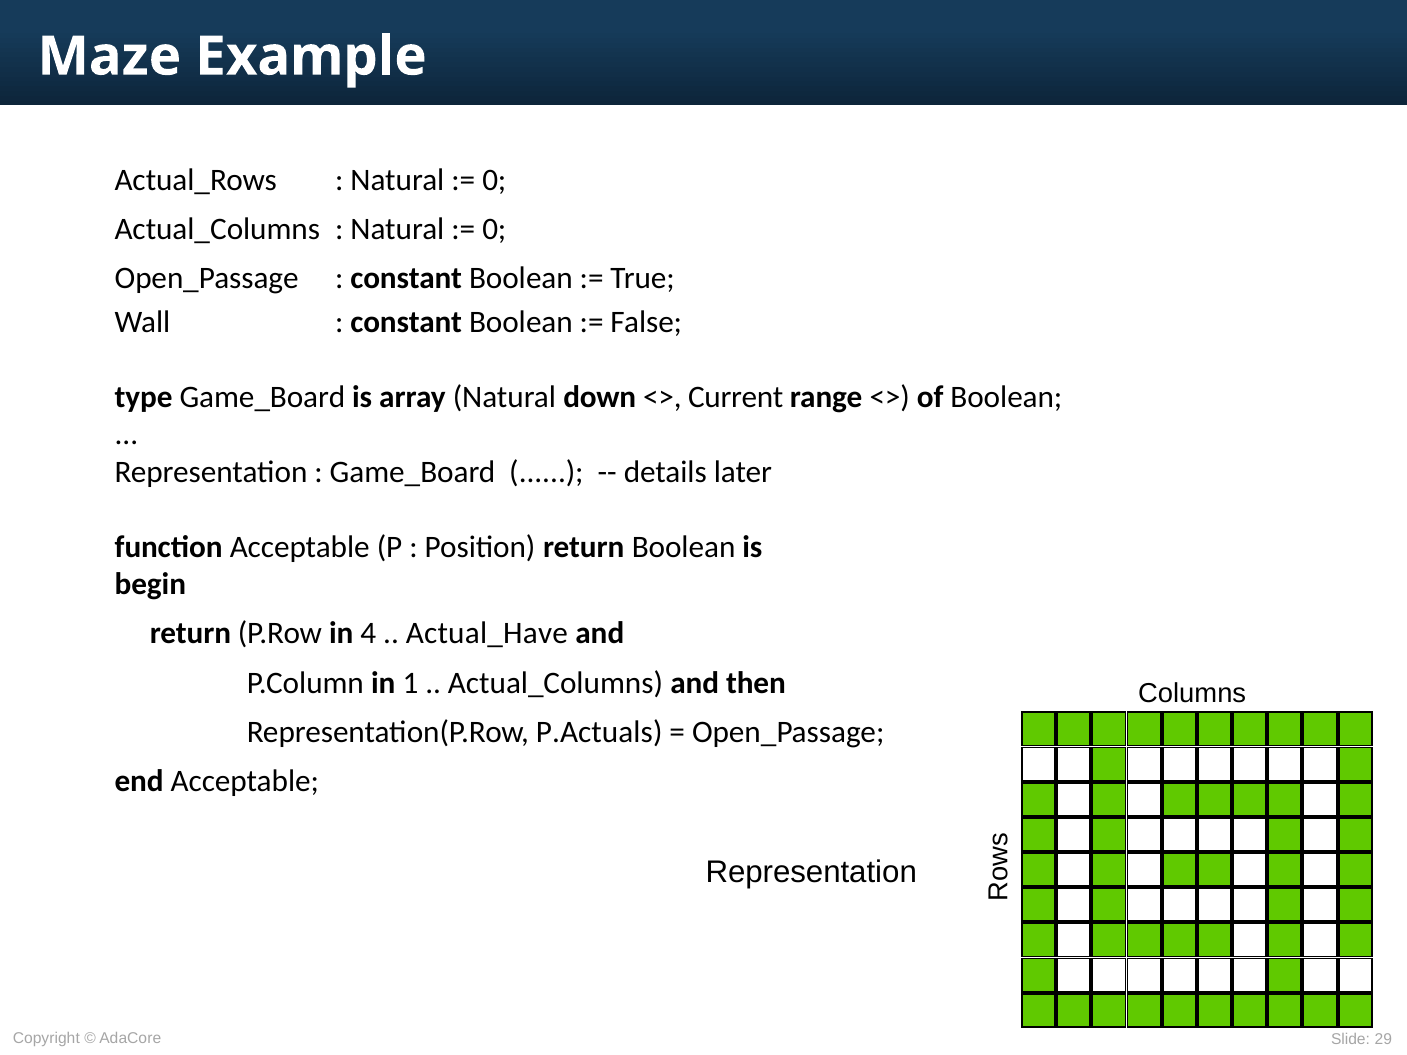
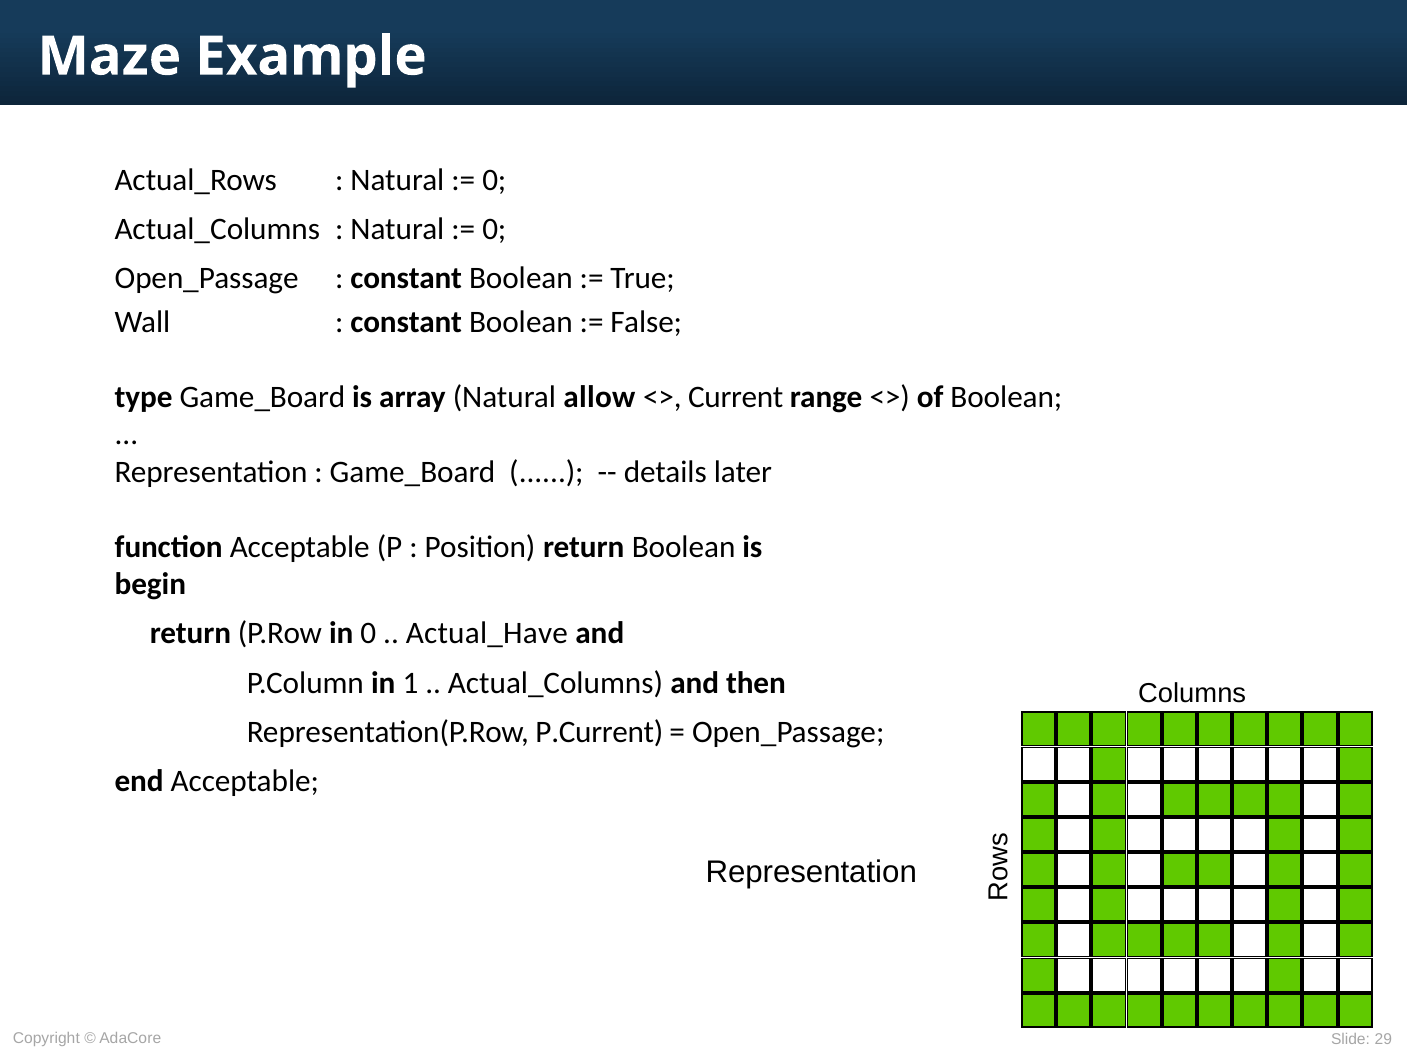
down: down -> allow
in 4: 4 -> 0
P.Actuals: P.Actuals -> P.Current
